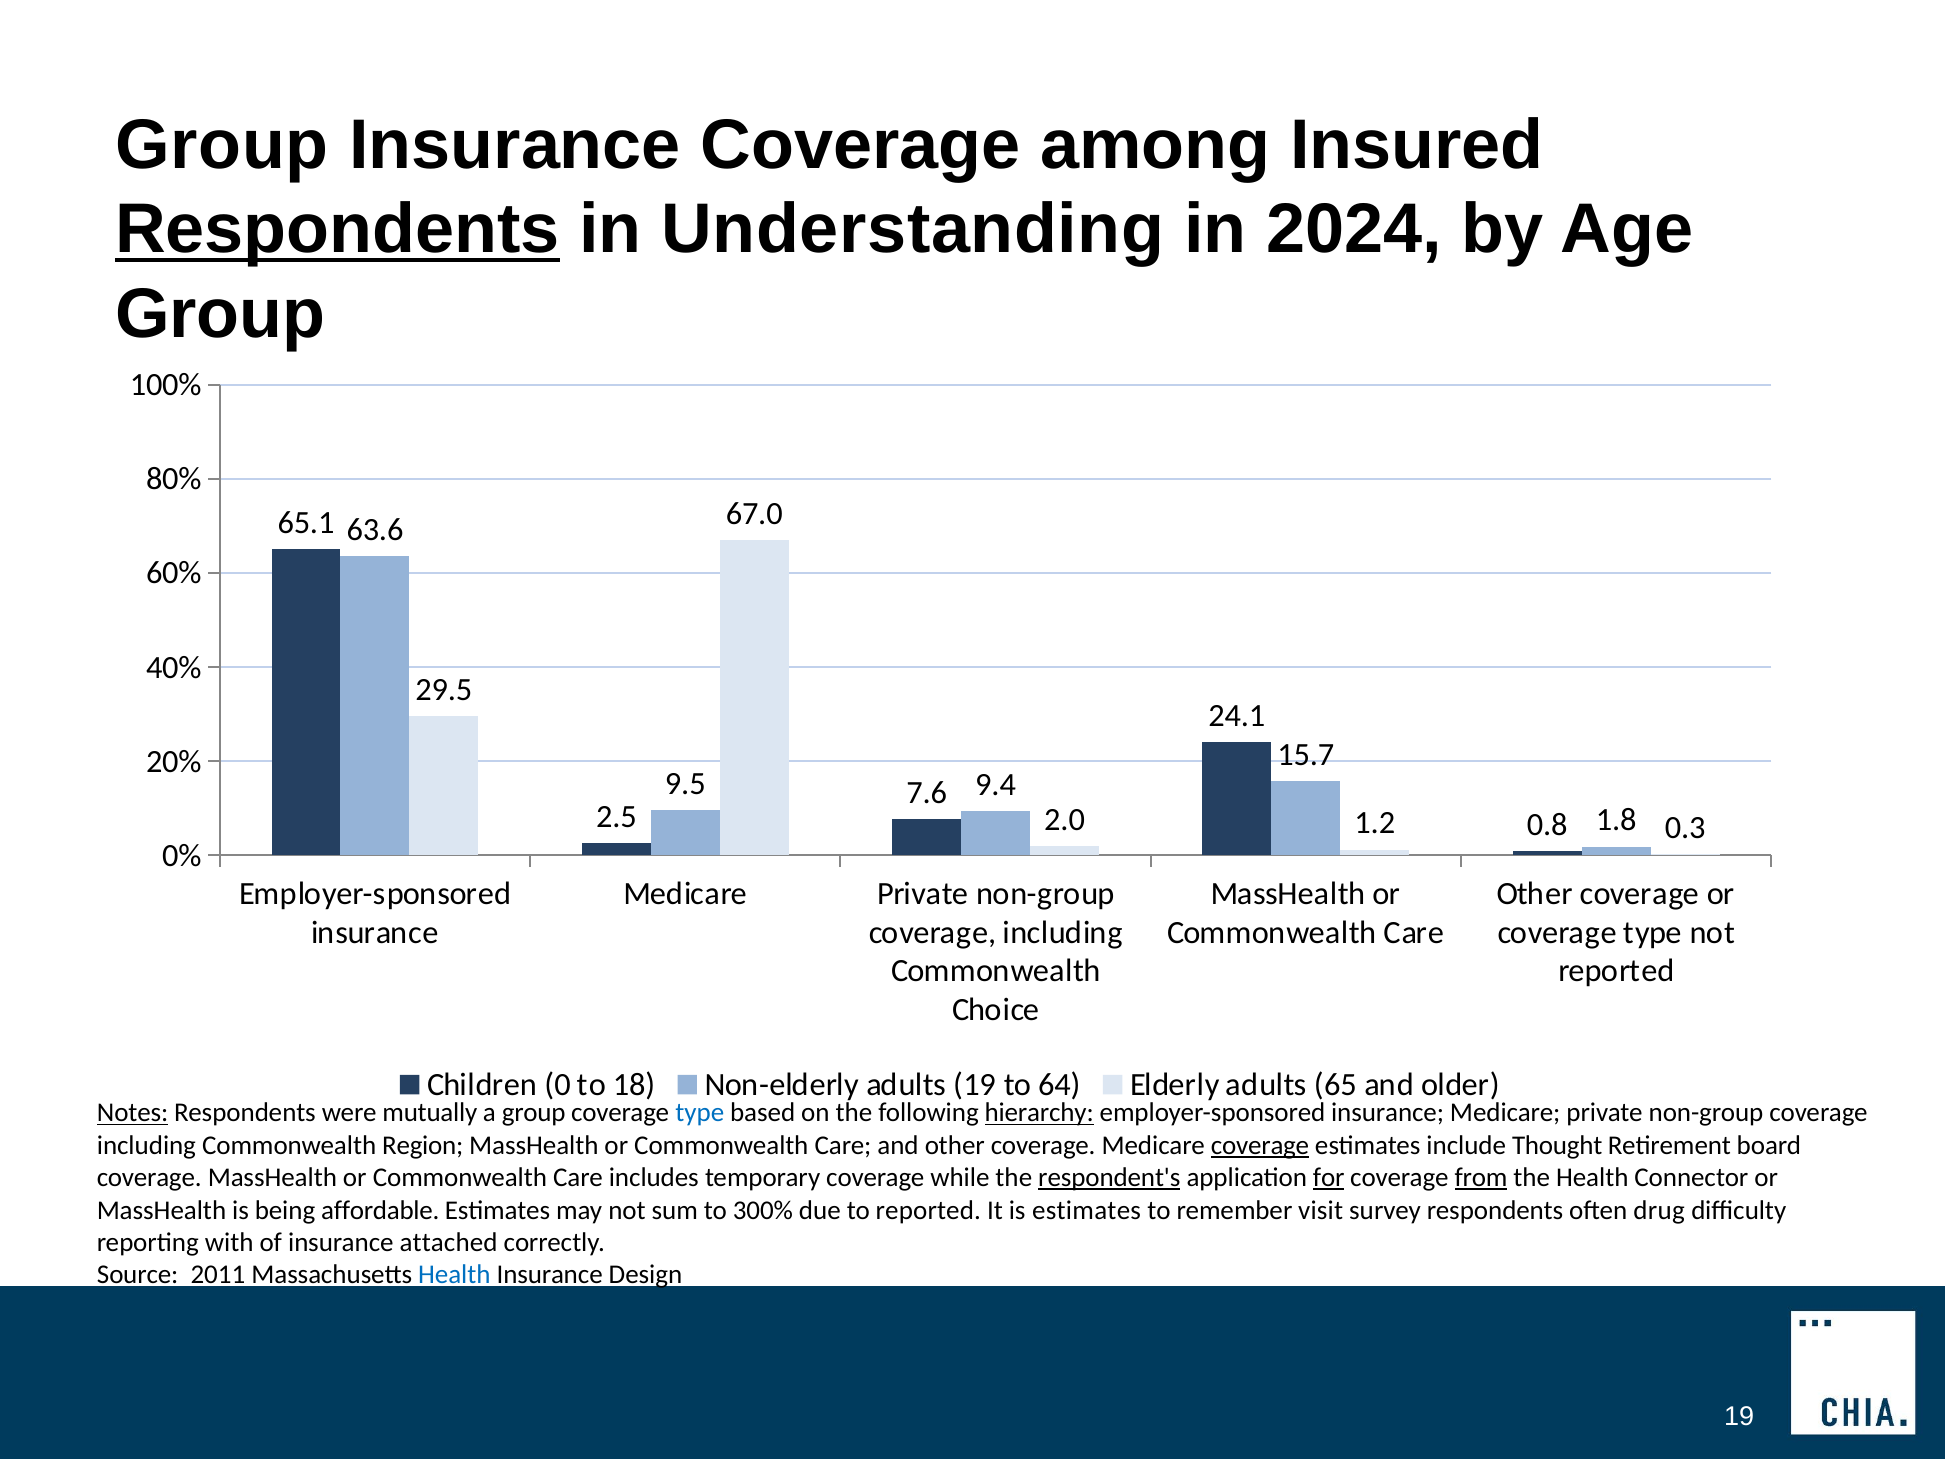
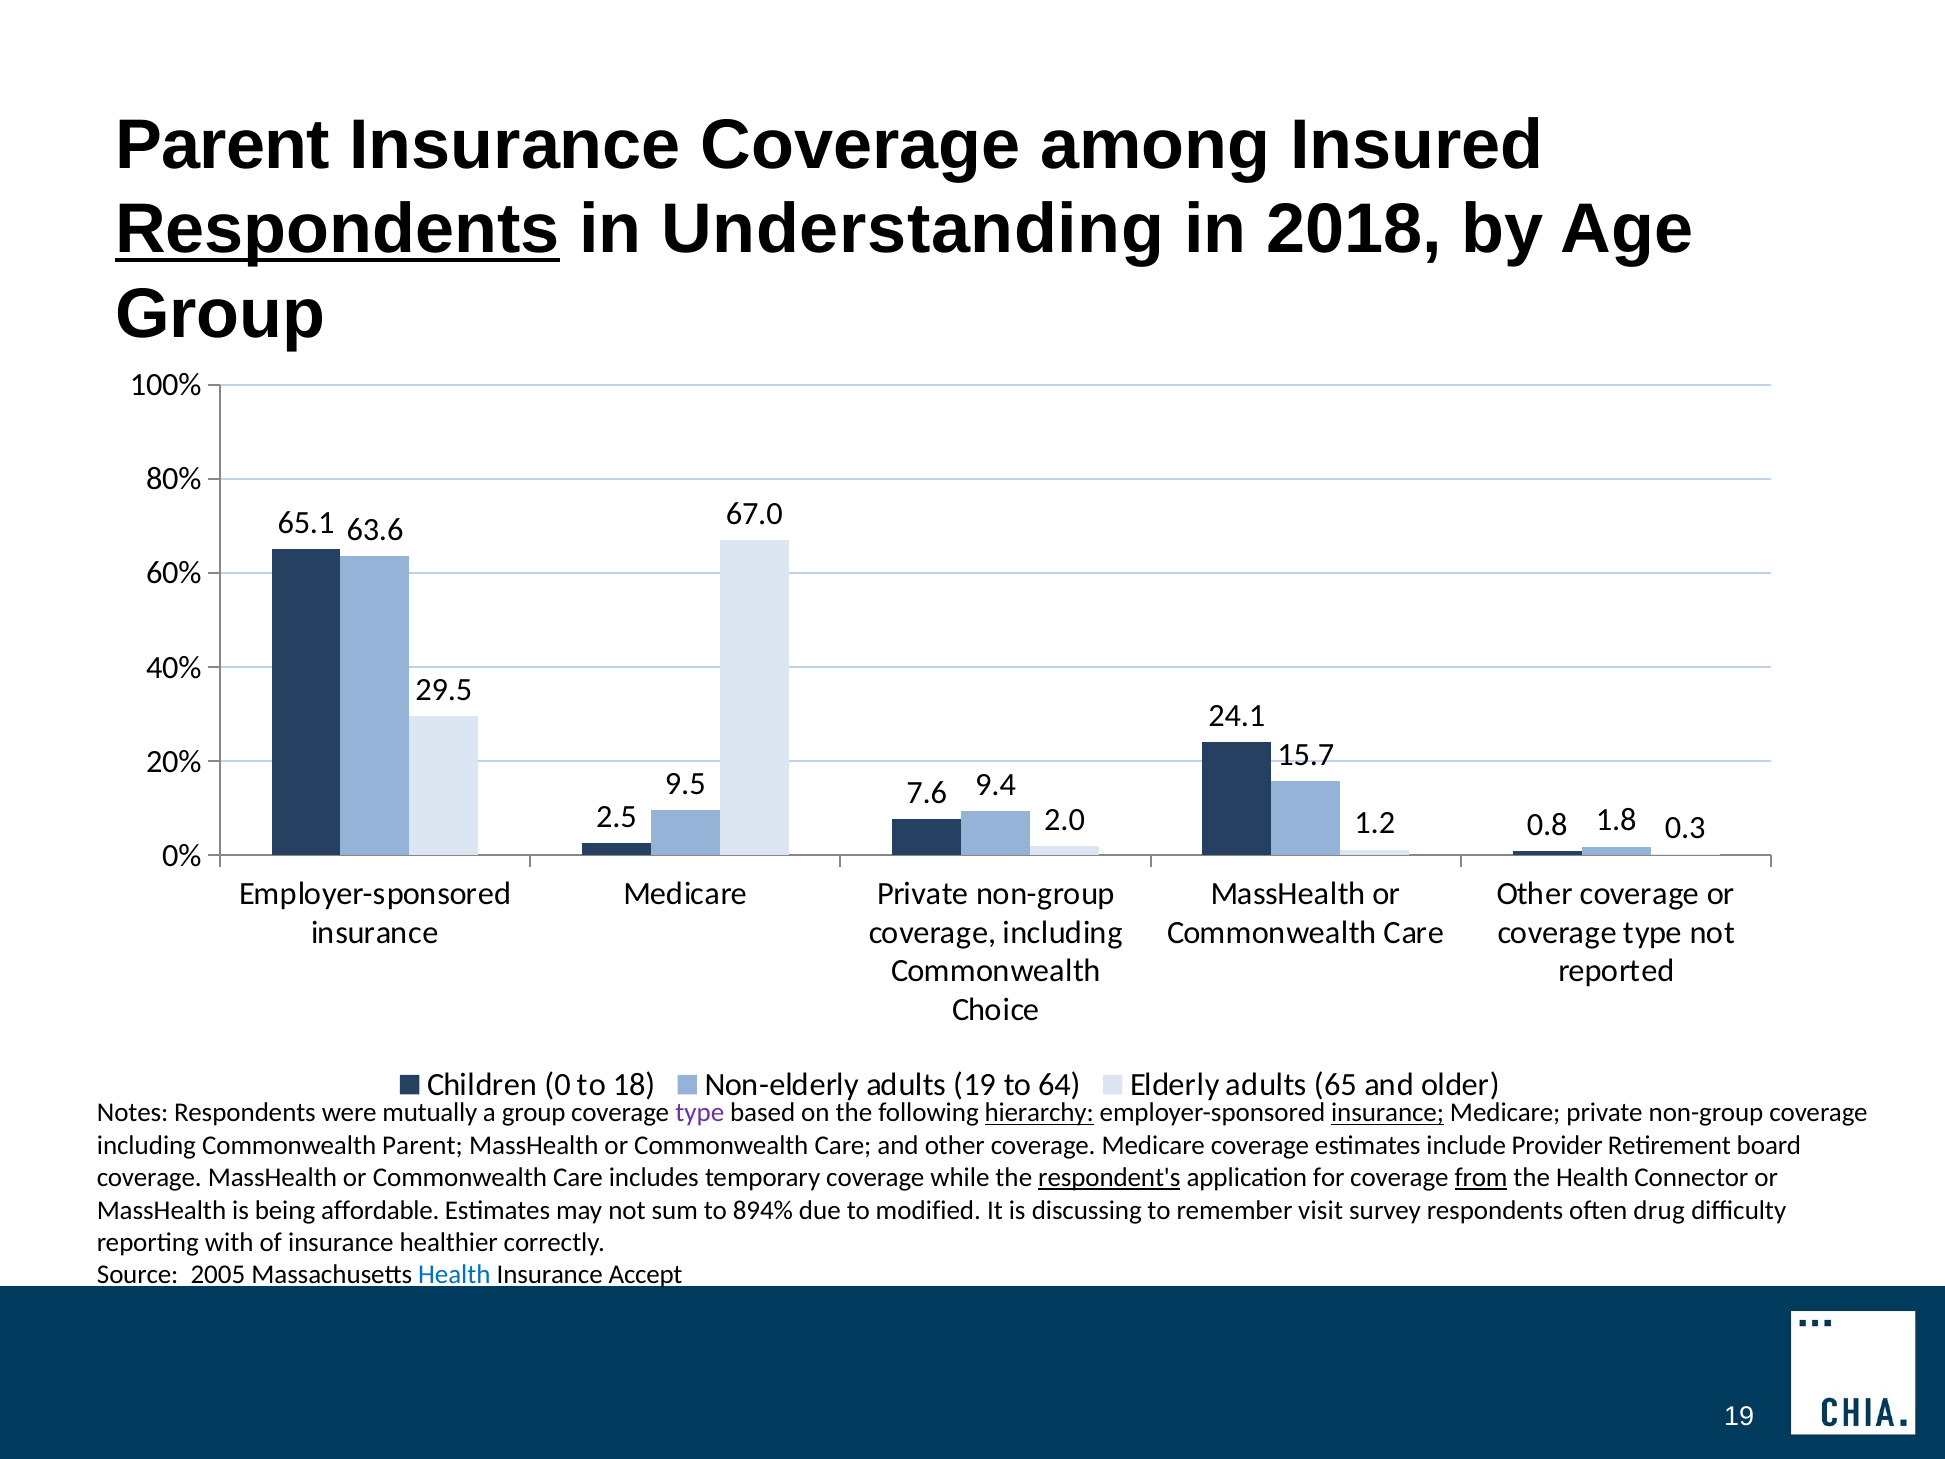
Group at (222, 146): Group -> Parent
2024: 2024 -> 2018
Notes underline: present -> none
type at (700, 1113) colour: blue -> purple
insurance at (1388, 1113) underline: none -> present
Commonwealth Region: Region -> Parent
coverage at (1260, 1145) underline: present -> none
Thought: Thought -> Provider
for underline: present -> none
300%: 300% -> 894%
to reported: reported -> modified
is estimates: estimates -> discussing
attached: attached -> healthier
2011: 2011 -> 2005
Design: Design -> Accept
